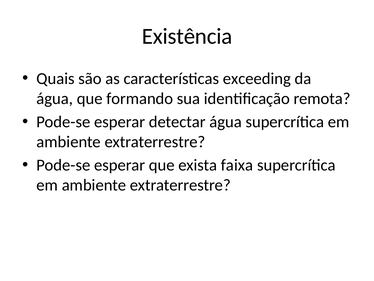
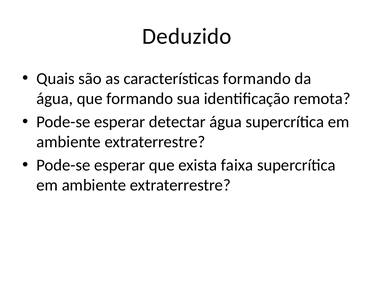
Existência: Existência -> Deduzido
características exceeding: exceeding -> formando
